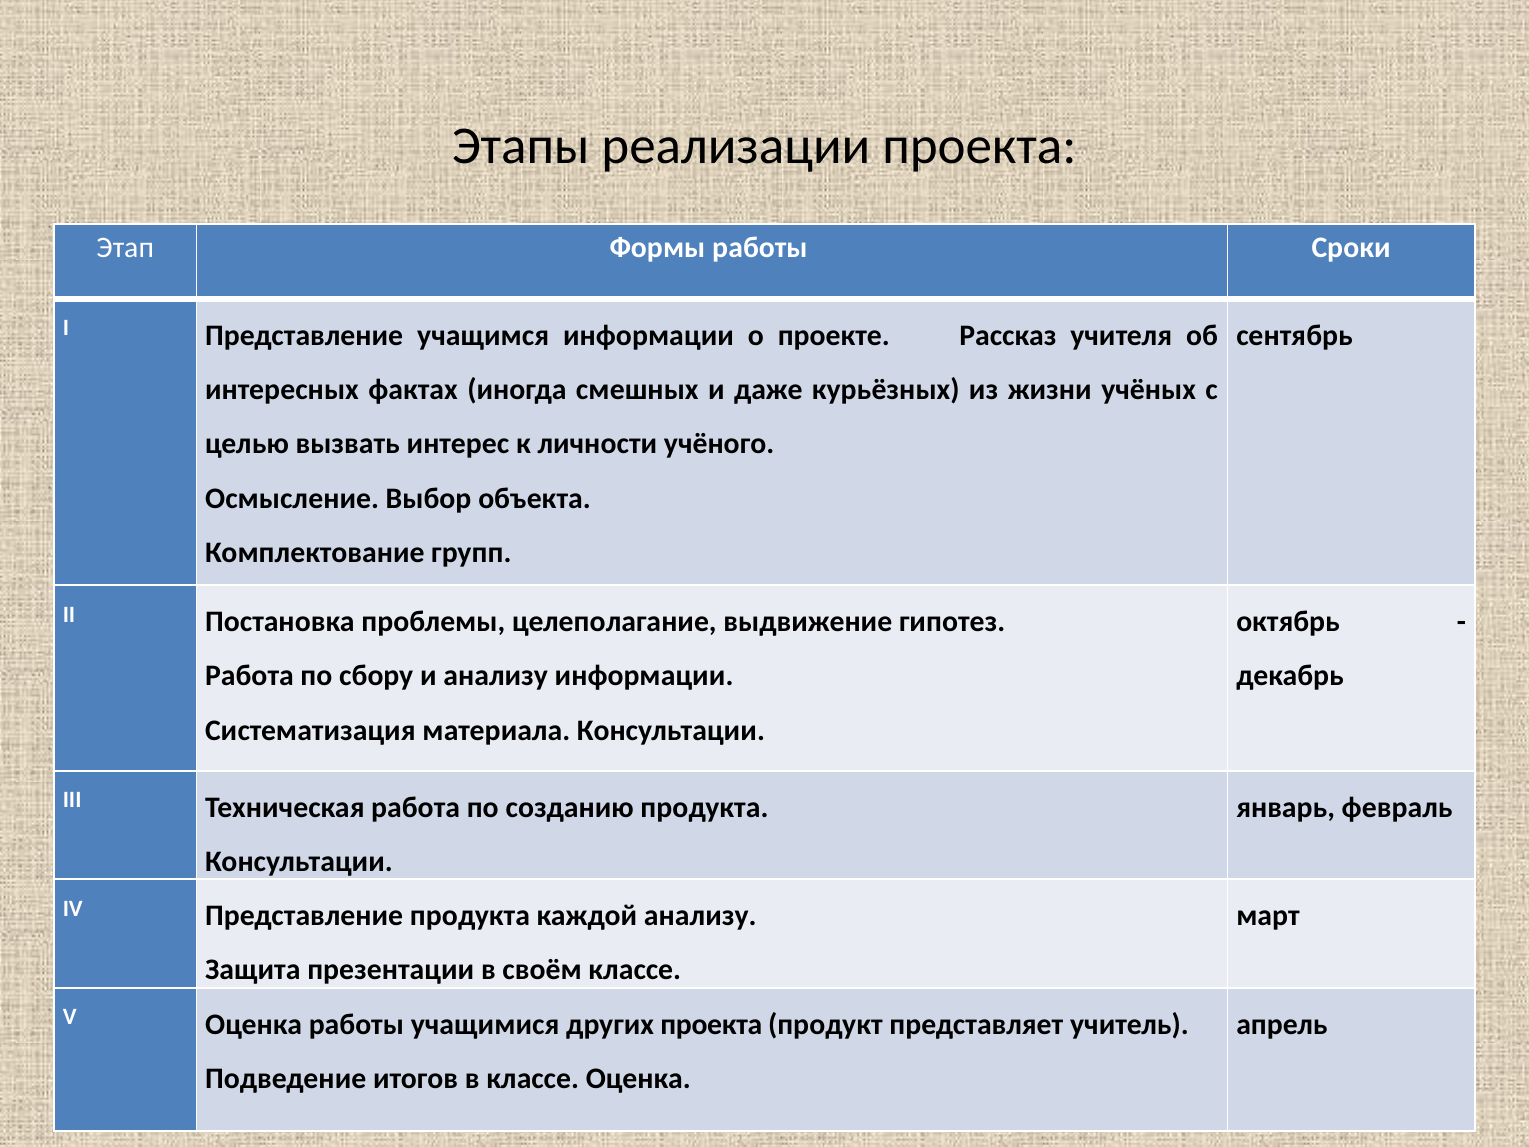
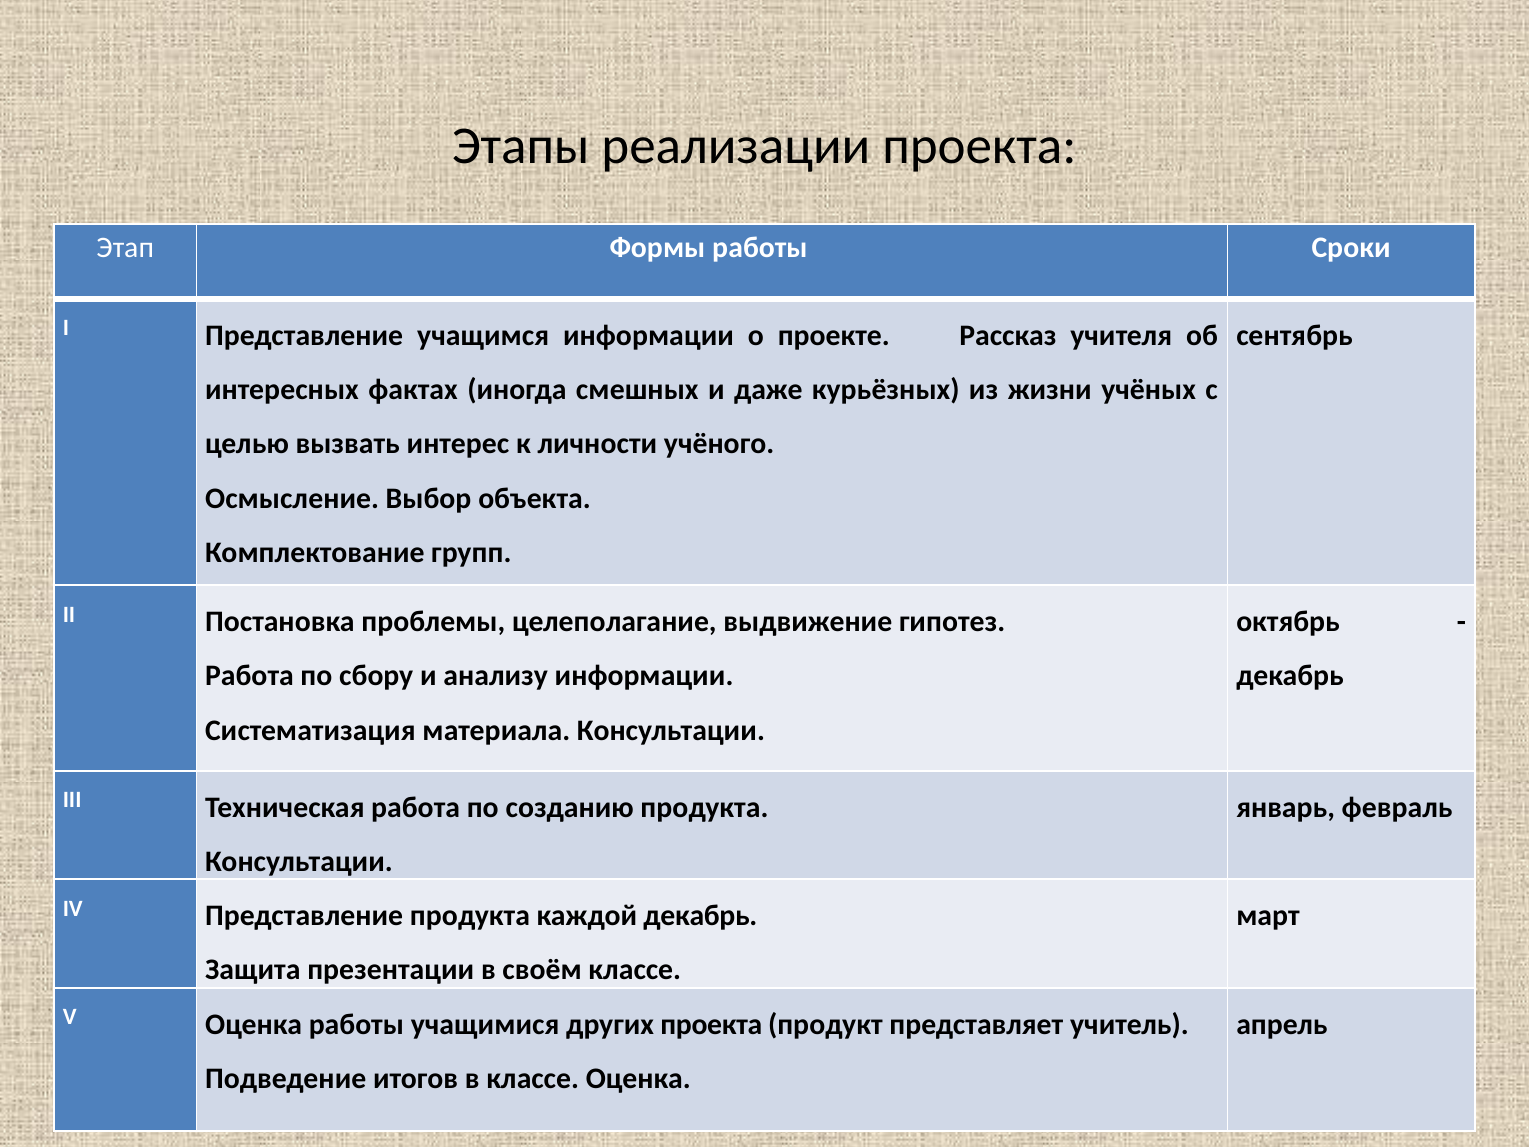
каждой анализу: анализу -> декабрь
